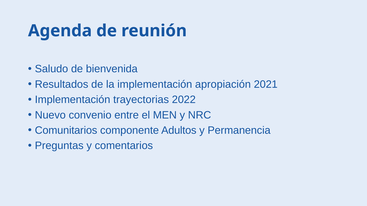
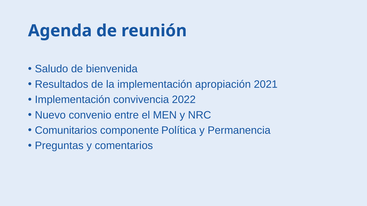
trayectorias: trayectorias -> convivencia
Adultos: Adultos -> Política
